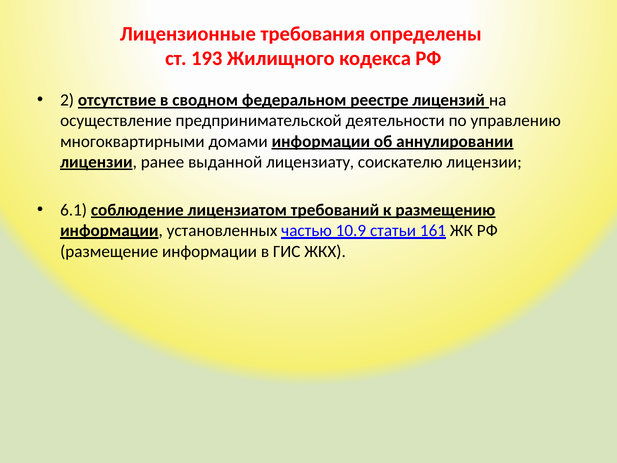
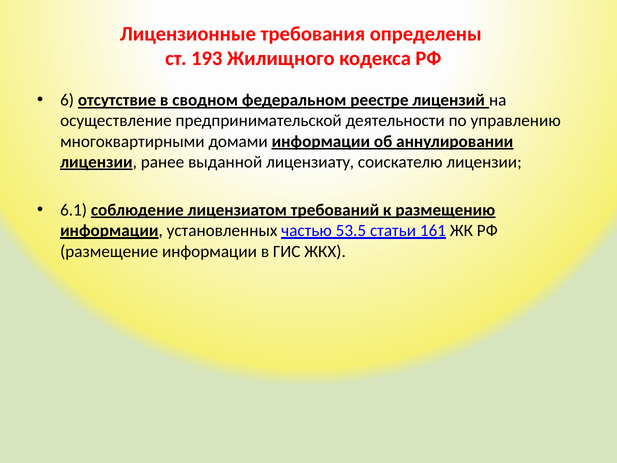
2: 2 -> 6
10.9: 10.9 -> 53.5
